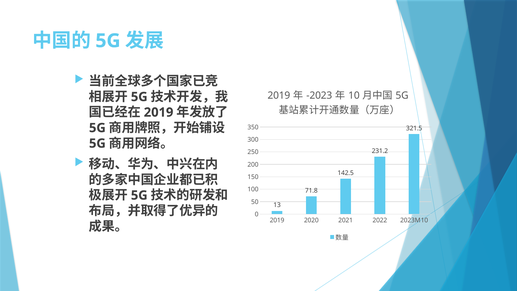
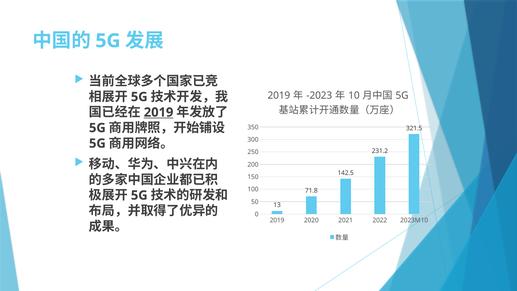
2019 at (159, 112) underline: none -> present
